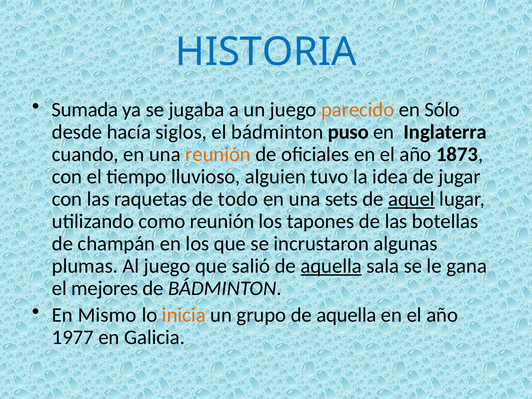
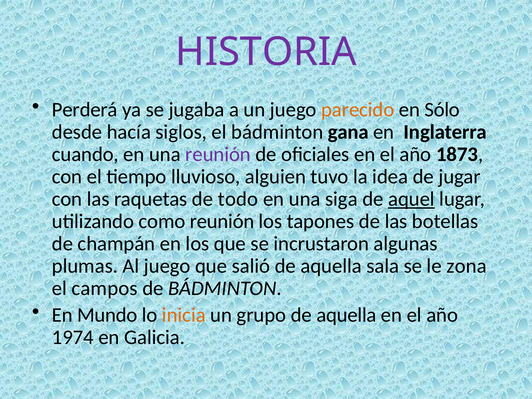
HISTORIA colour: blue -> purple
Sumada: Sumada -> Perderá
puso: puso -> gana
reunión at (218, 154) colour: orange -> purple
sets: sets -> siga
aquella at (331, 266) underline: present -> none
gana: gana -> zona
mejores: mejores -> campos
Mismo: Mismo -> Mundo
1977: 1977 -> 1974
